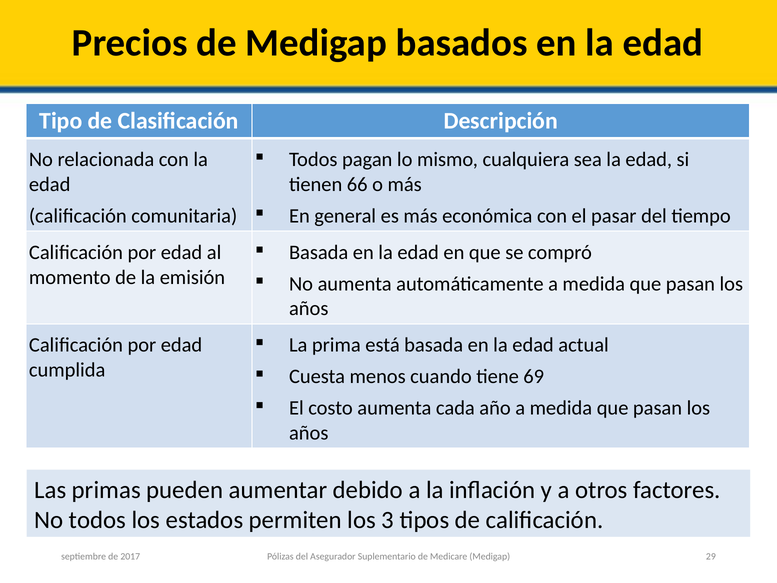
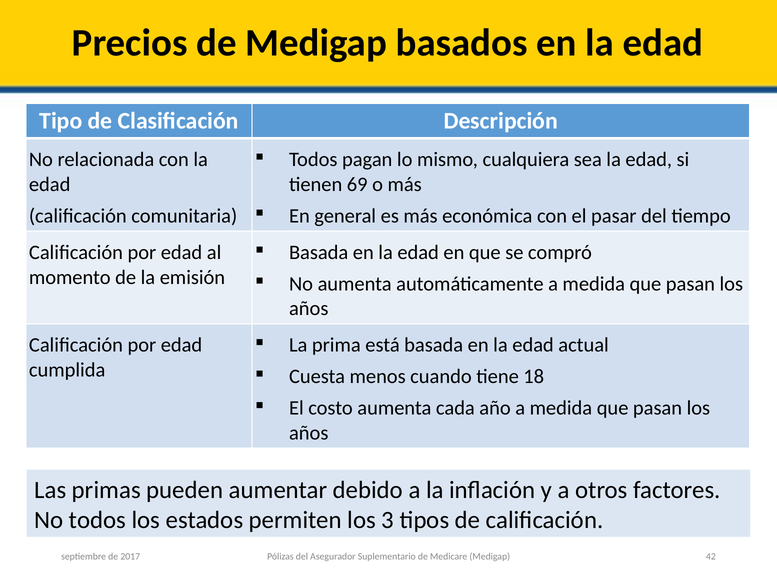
66: 66 -> 69
69: 69 -> 18
29: 29 -> 42
